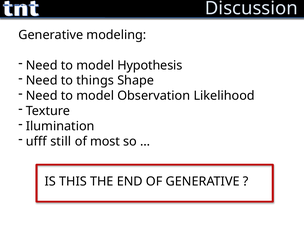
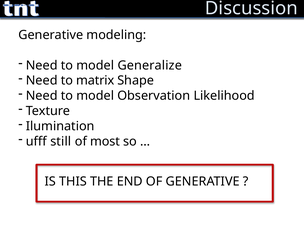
Hypothesis: Hypothesis -> Generalize
things: things -> matrix
